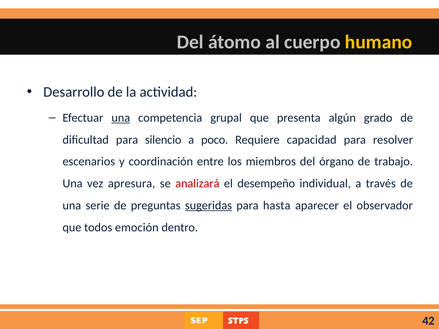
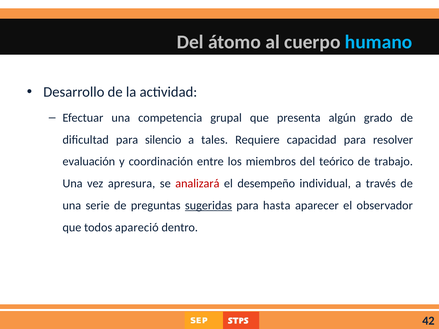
humano colour: yellow -> light blue
una at (121, 118) underline: present -> none
poco: poco -> tales
escenarios: escenarios -> evaluación
órgano: órgano -> teórico
emoción: emoción -> apareció
